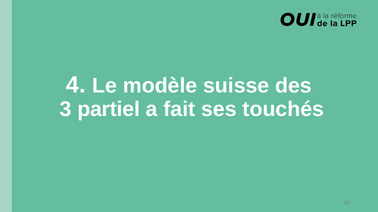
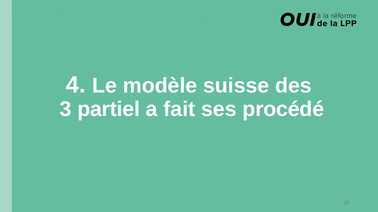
touchés: touchés -> procédé
